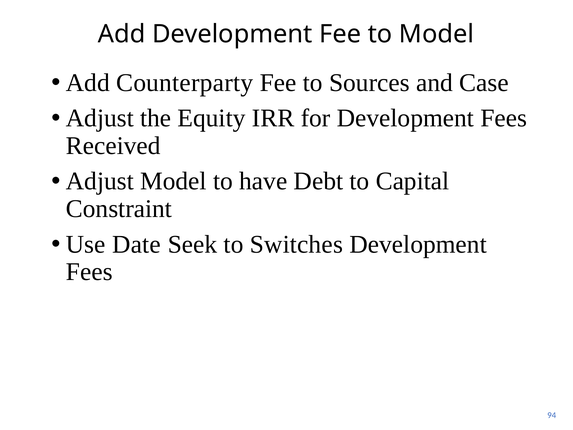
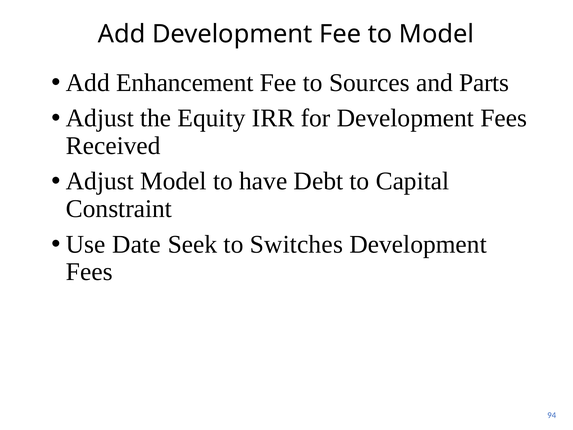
Counterparty: Counterparty -> Enhancement
Case: Case -> Parts
